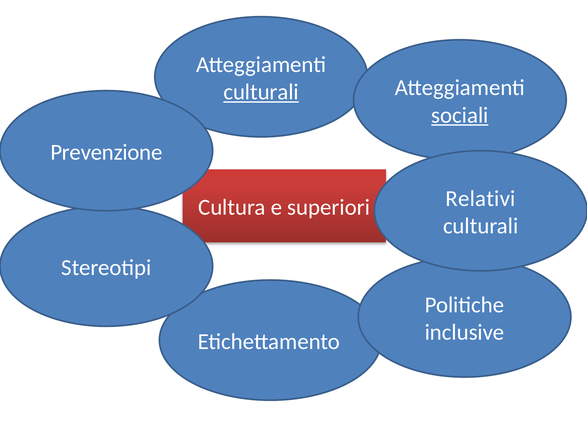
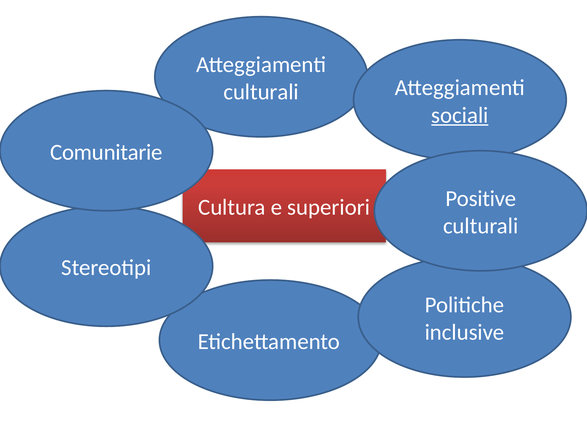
culturali at (261, 92) underline: present -> none
Prevenzione: Prevenzione -> Comunitarie
Relativi: Relativi -> Positive
